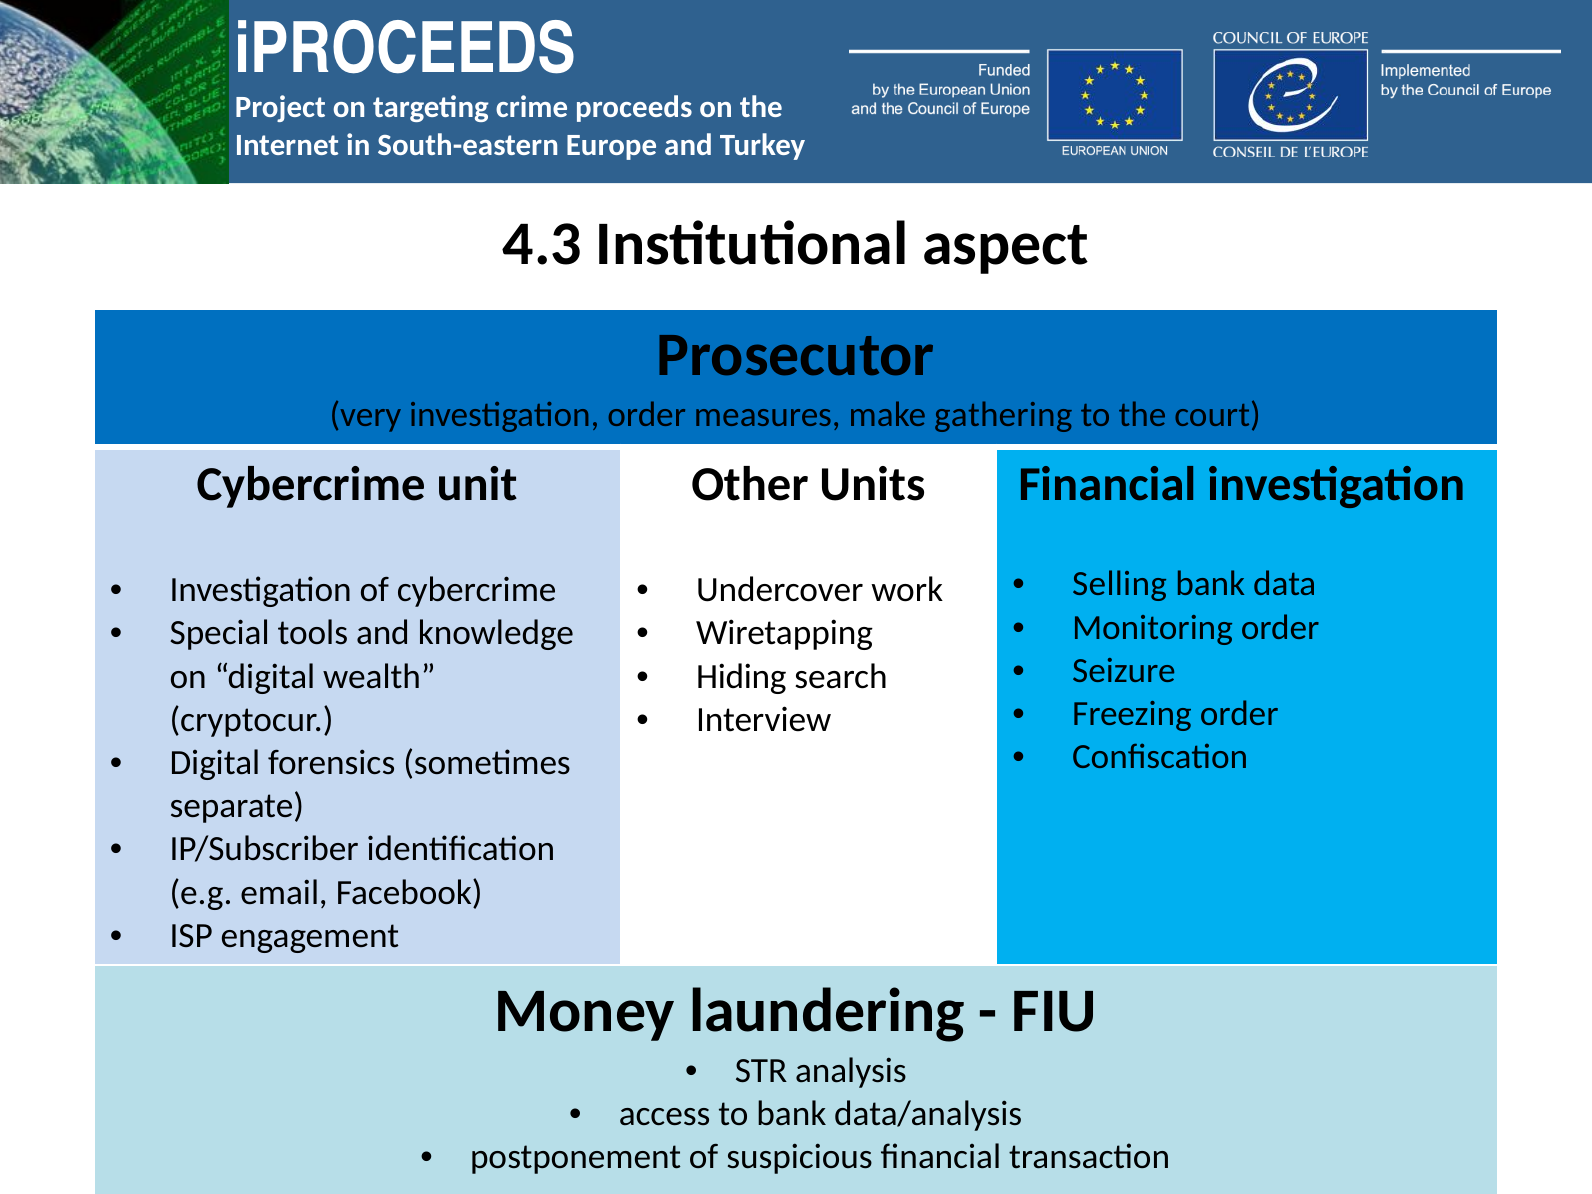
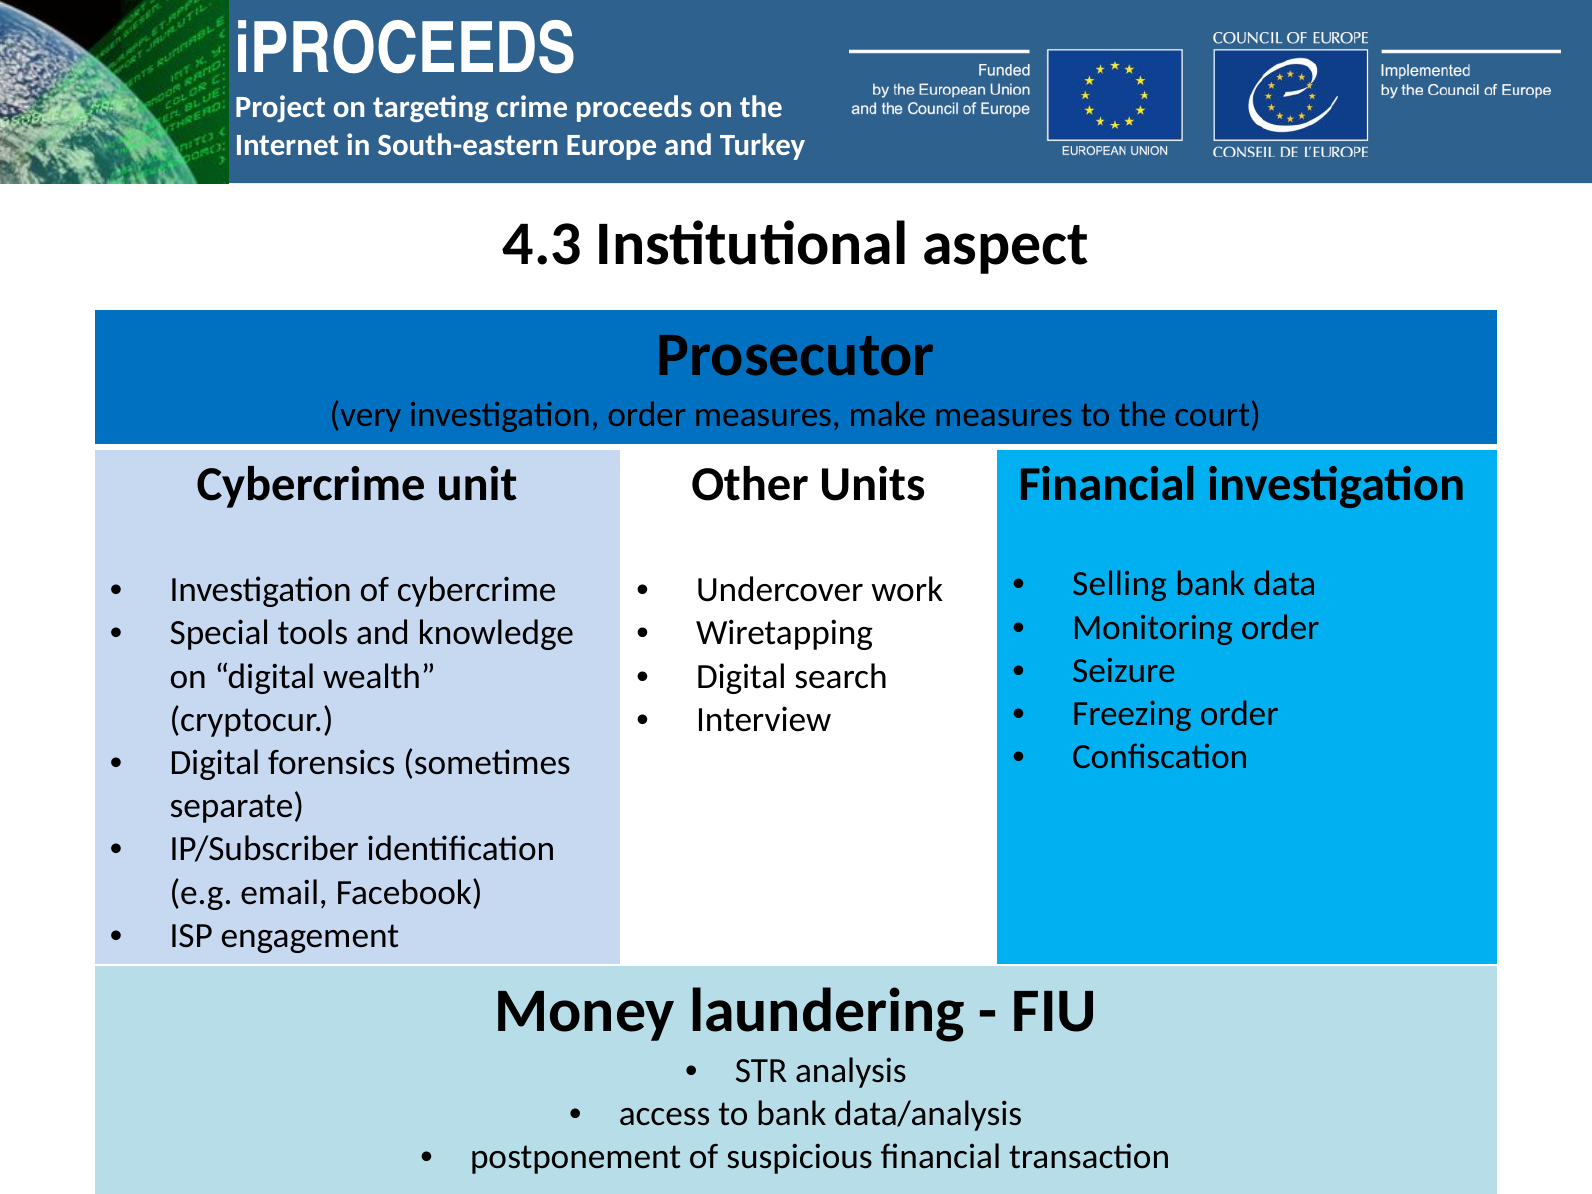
make gathering: gathering -> measures
Hiding at (741, 676): Hiding -> Digital
